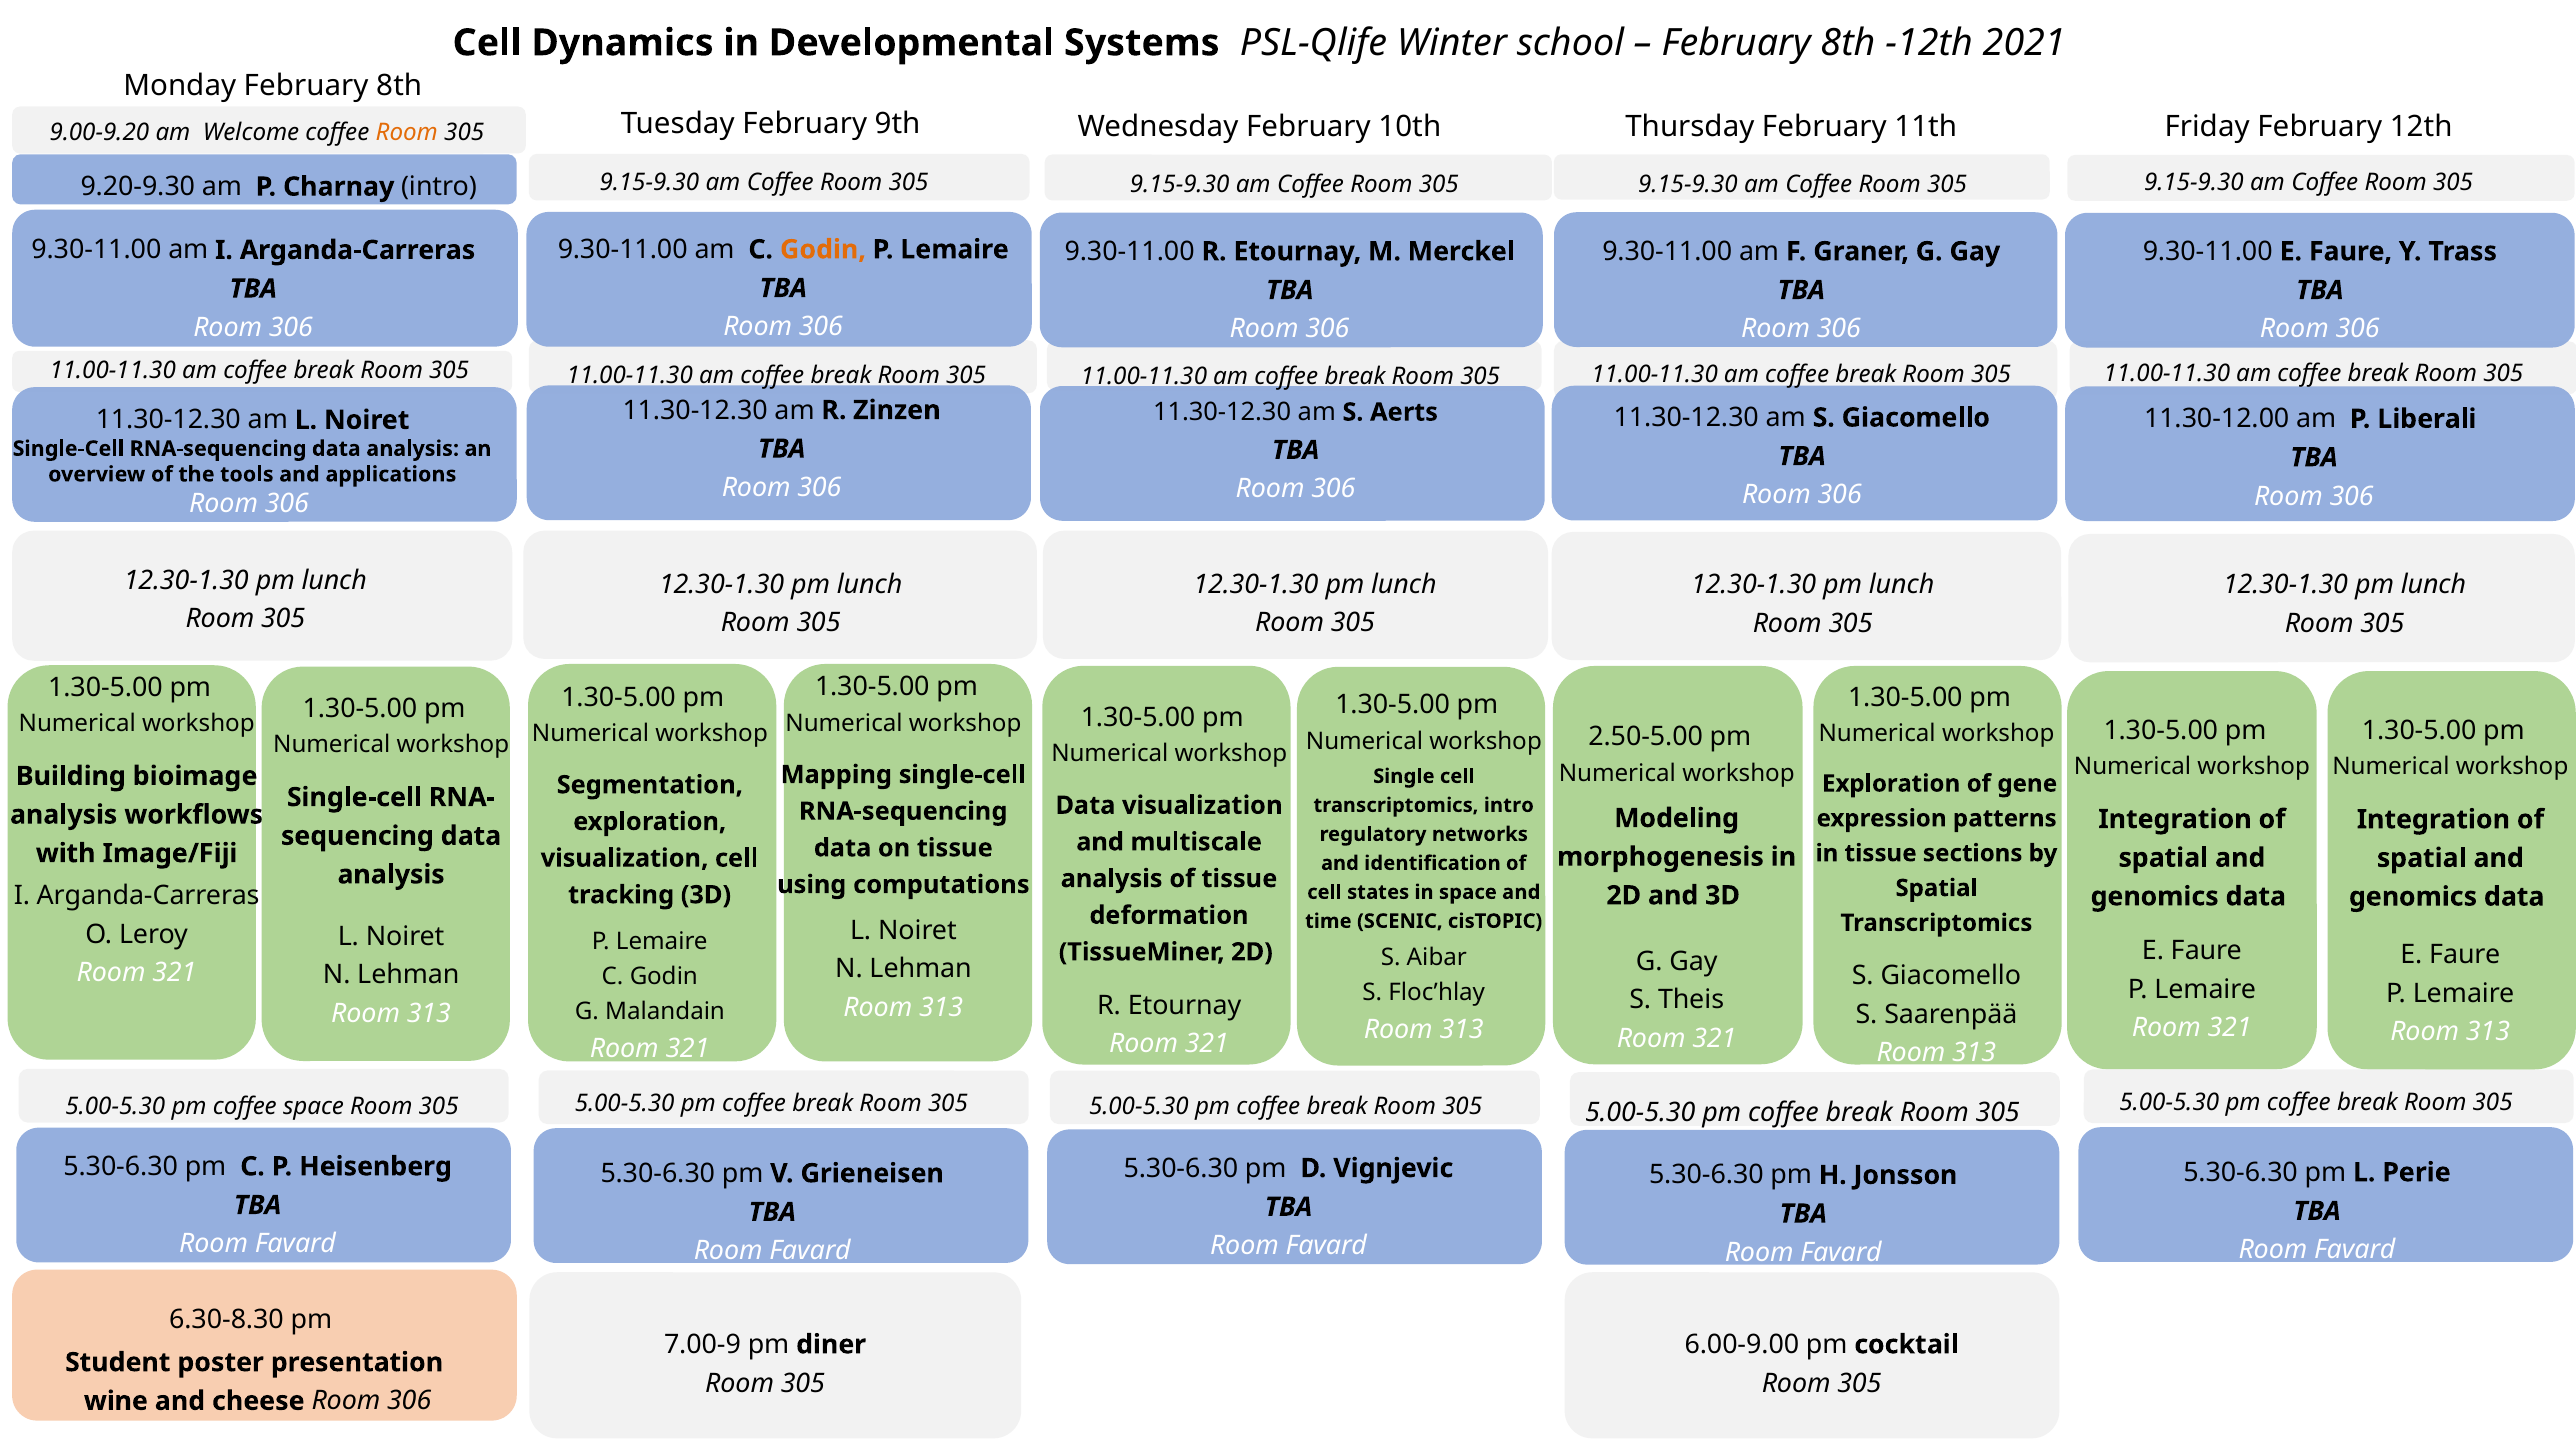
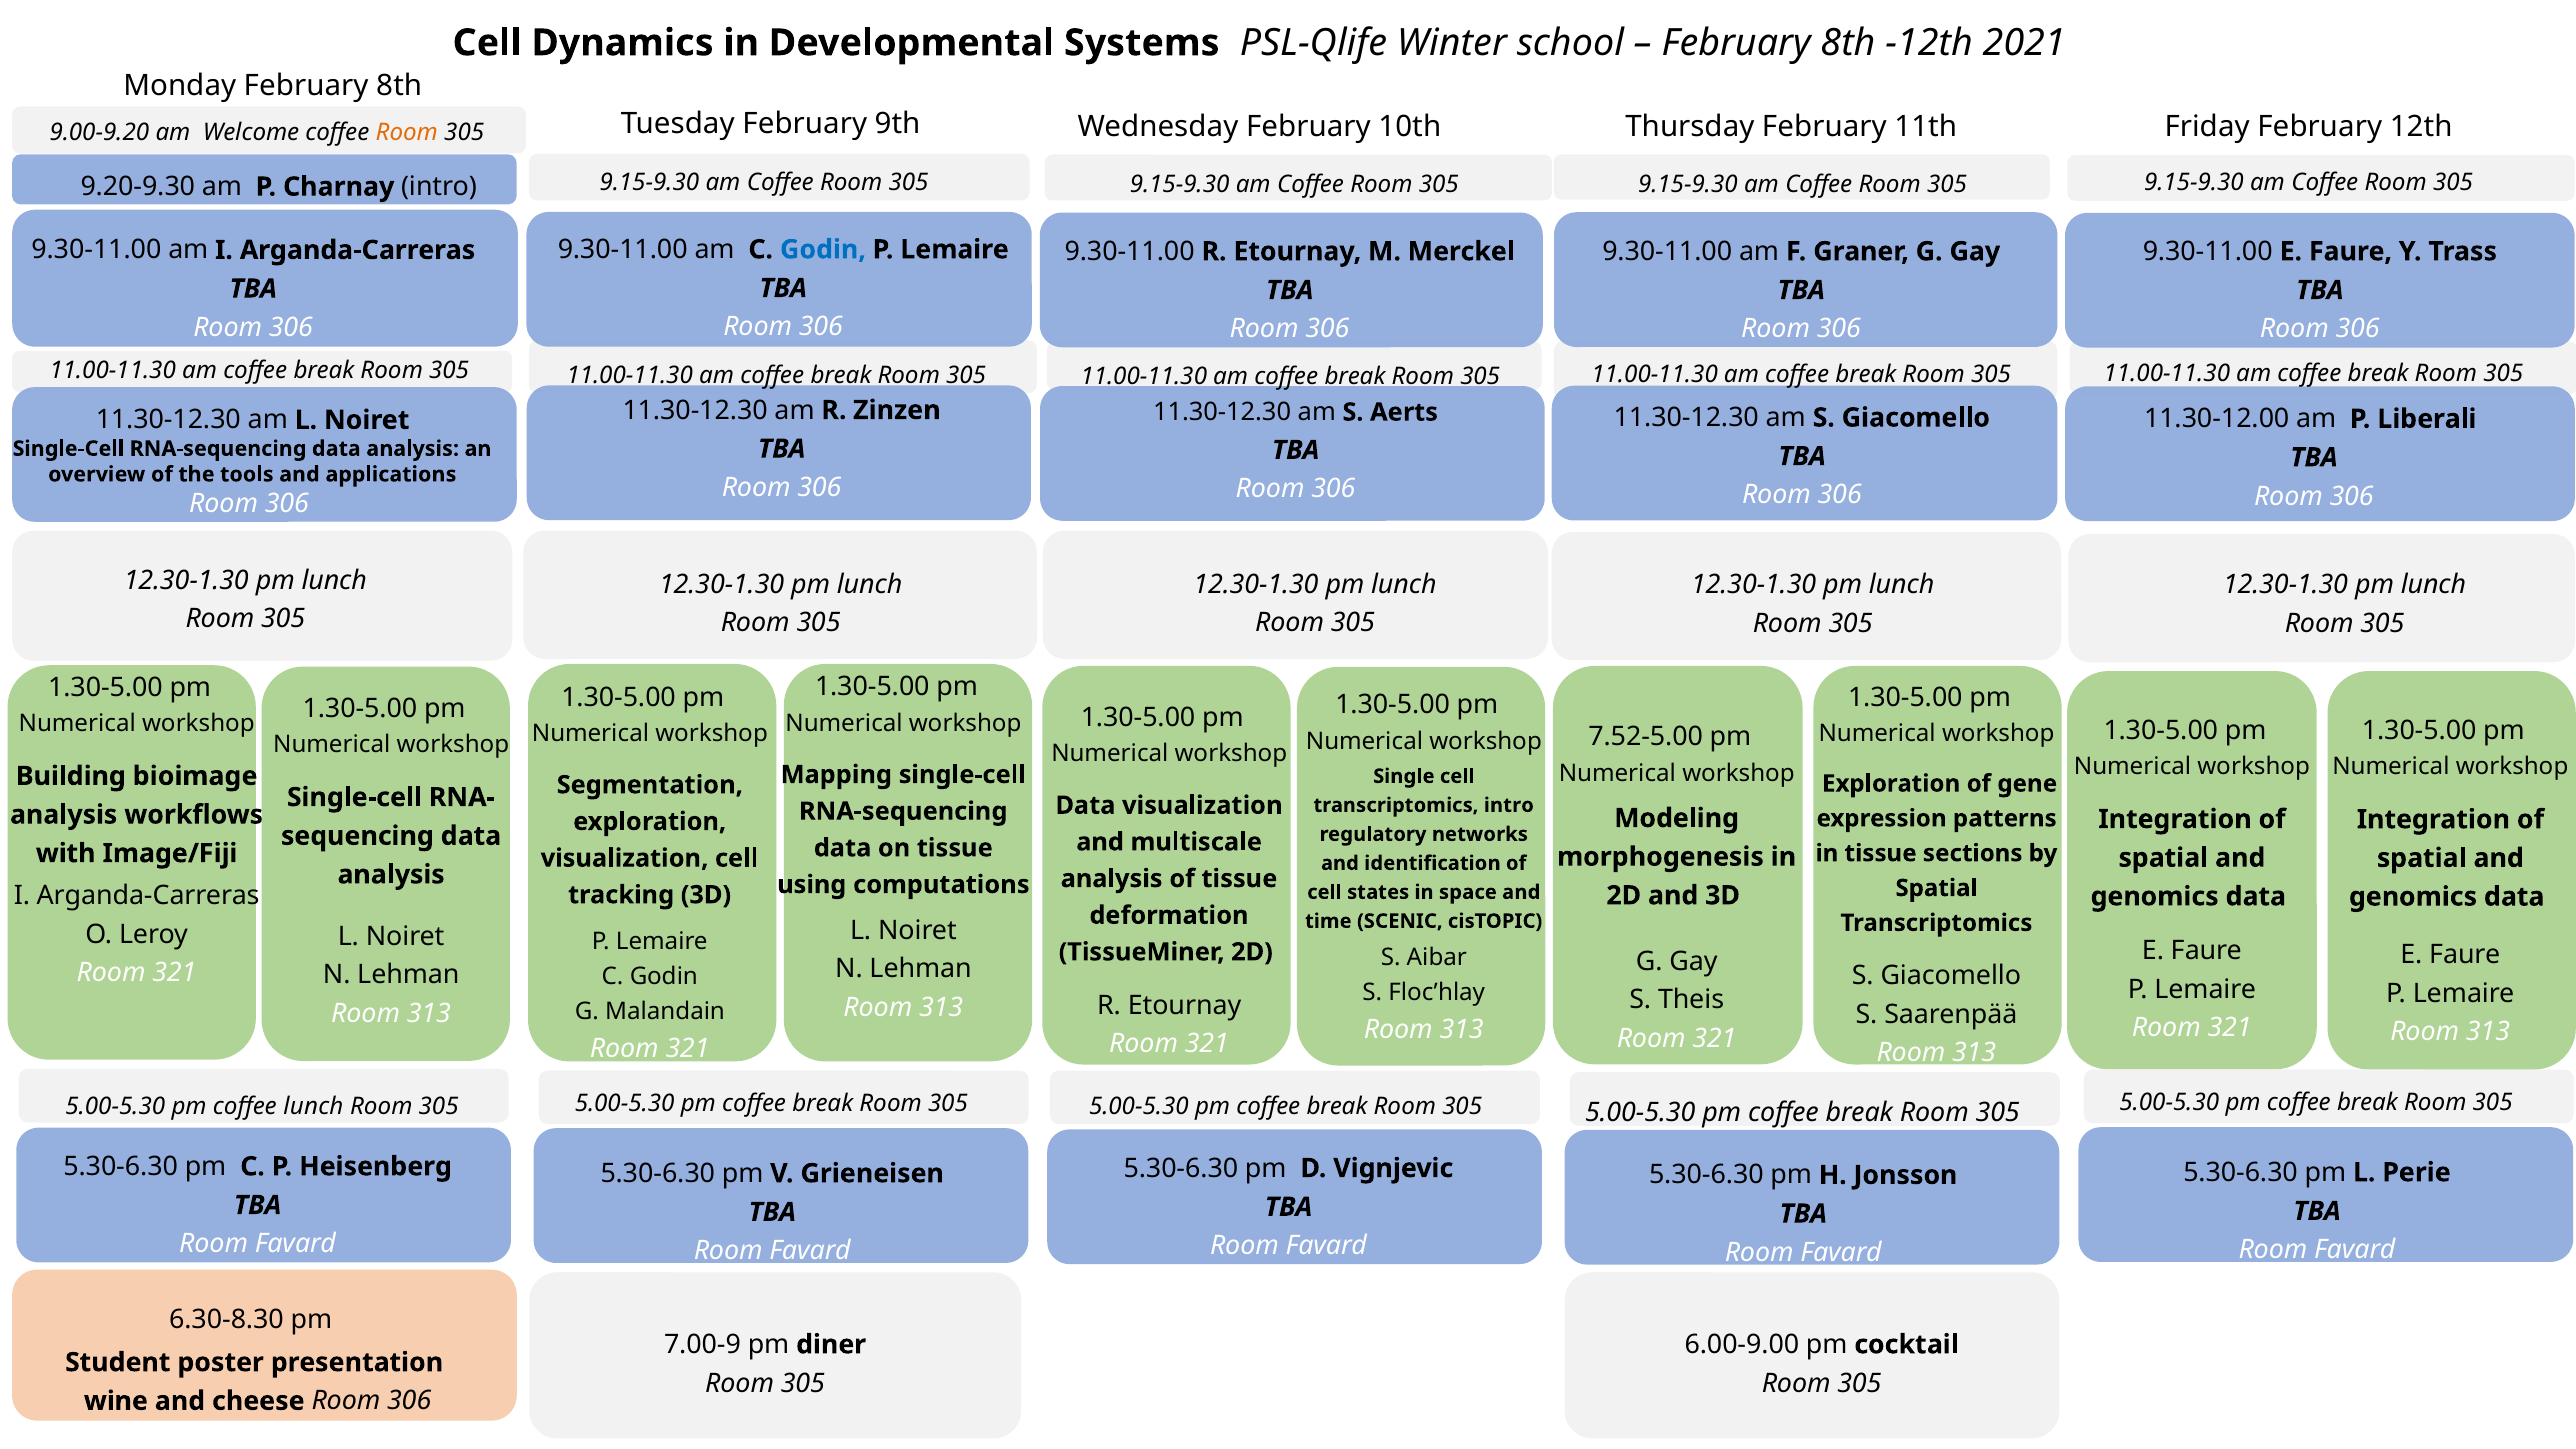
Godin at (823, 250) colour: orange -> blue
2.50-5.00: 2.50-5.00 -> 7.52-5.00
coffee space: space -> lunch
